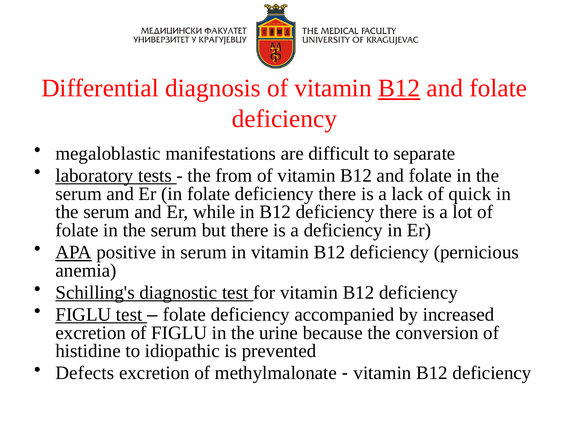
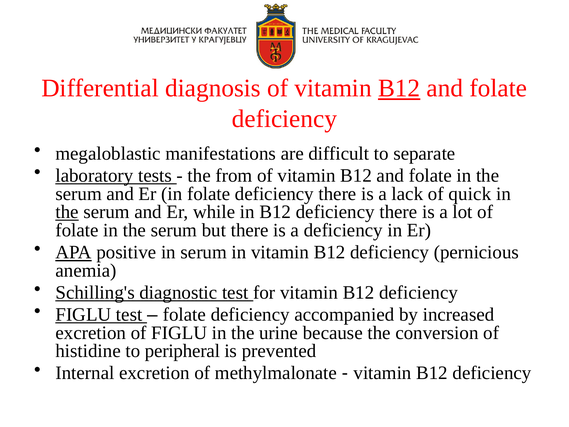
the at (67, 212) underline: none -> present
idiopathic: idiopathic -> peripheral
Defects: Defects -> Internal
